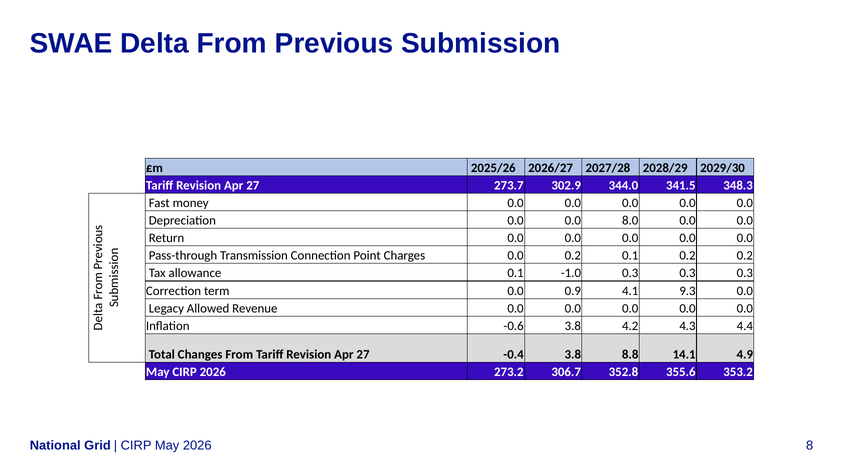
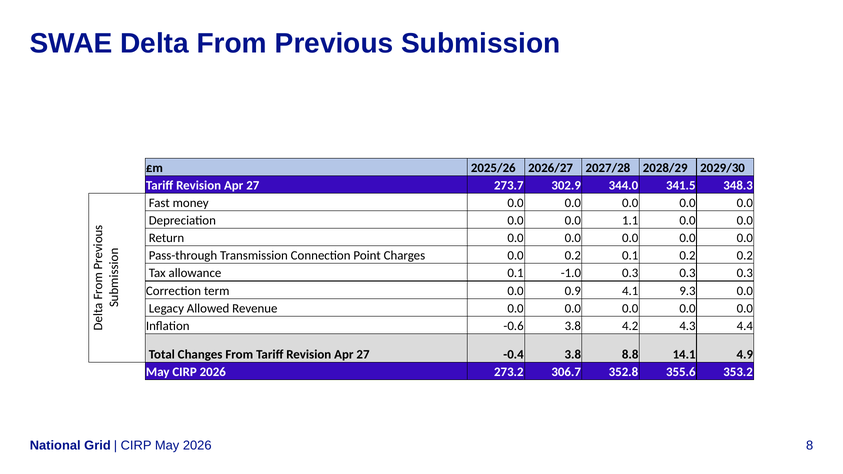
8.0: 8.0 -> 1.1
